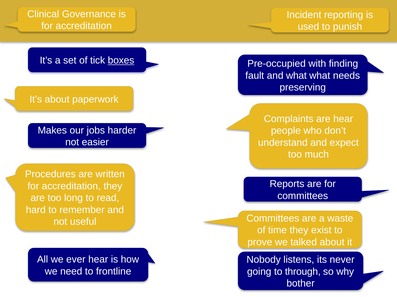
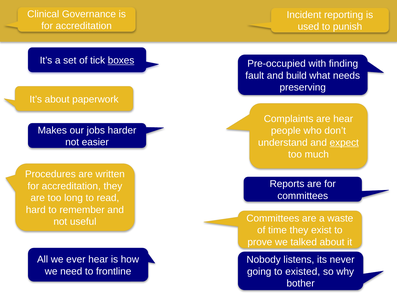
and what: what -> build
expect underline: none -> present
through: through -> existed
